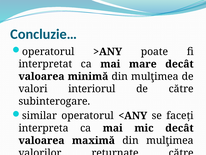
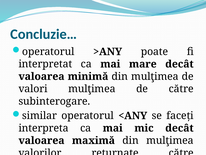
valori interiorul: interiorul -> mulţimea
